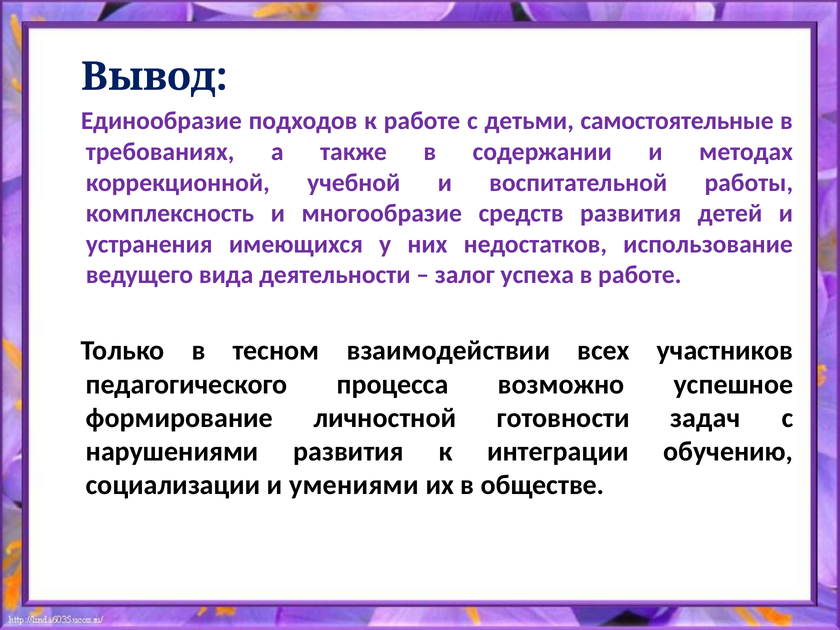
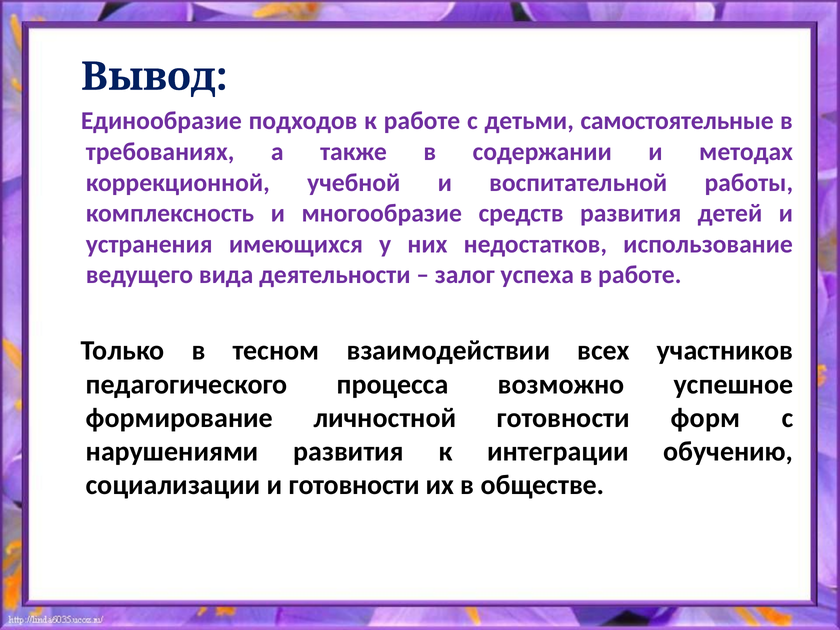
задач: задач -> форм
и умениями: умениями -> готовности
